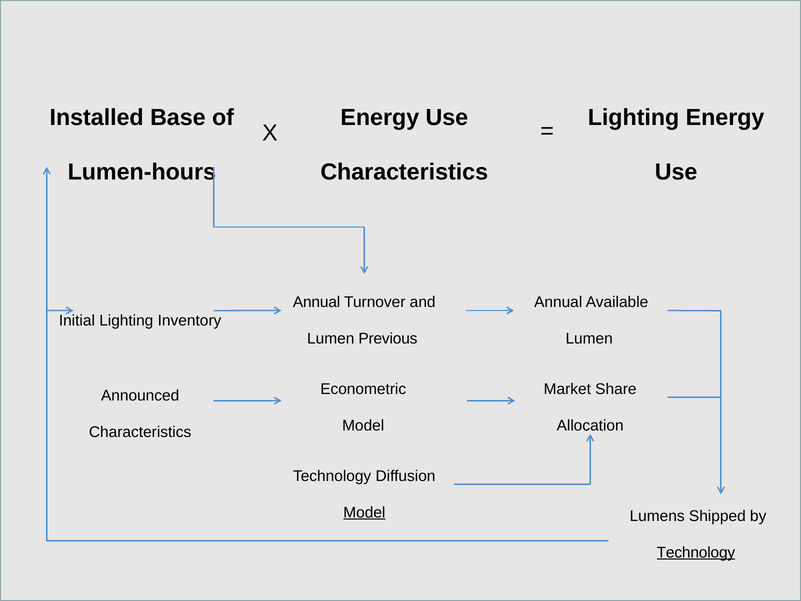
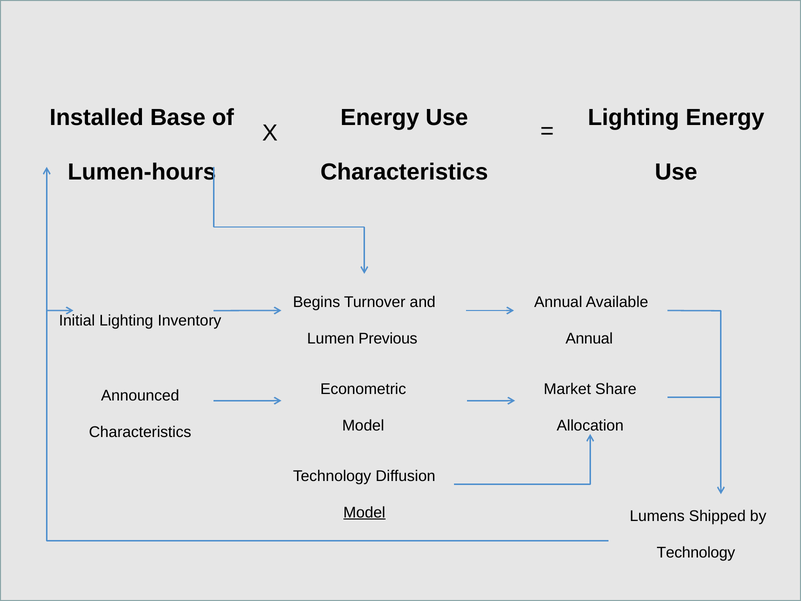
Annual at (317, 302): Annual -> Begins
Lumen at (589, 339): Lumen -> Annual
Technology at (696, 552) underline: present -> none
